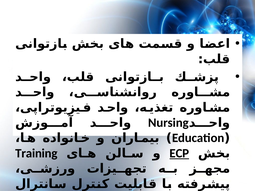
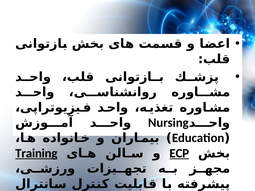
Training underline: none -> present
